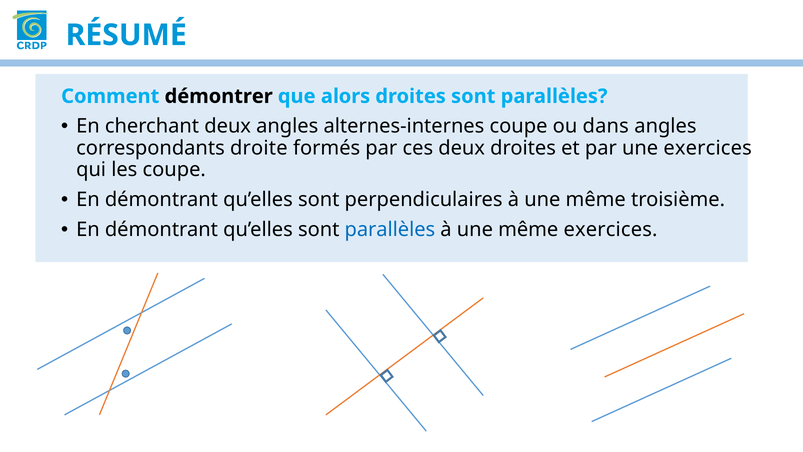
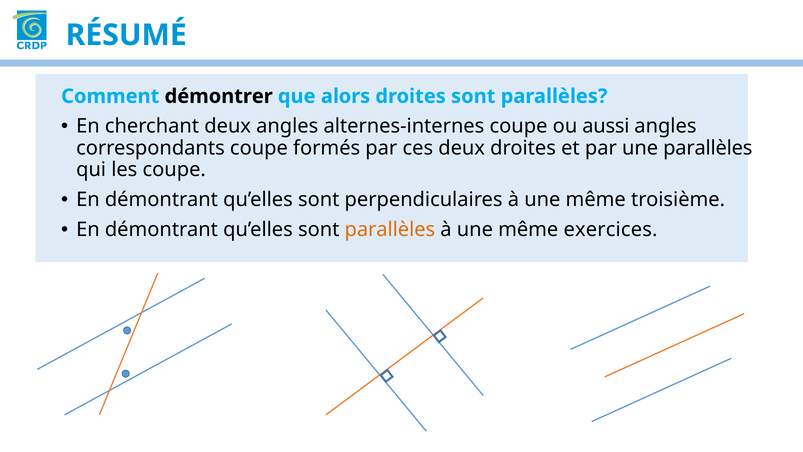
dans: dans -> aussi
correspondants droite: droite -> coupe
une exercices: exercices -> parallèles
parallèles at (390, 230) colour: blue -> orange
